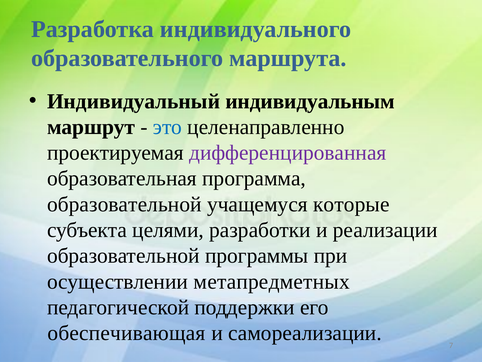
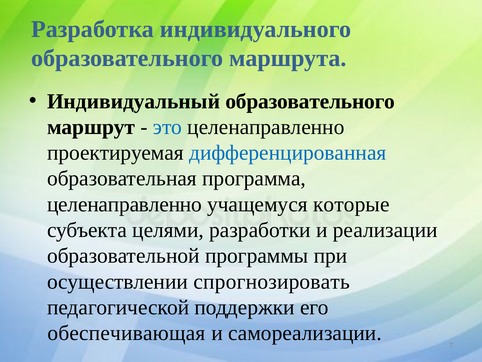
Индивидуальный индивидуальным: индивидуальным -> образовательного
дифференцированная colour: purple -> blue
образовательной at (124, 204): образовательной -> целенаправленно
метапредметных: метапредметных -> спрогнозировать
